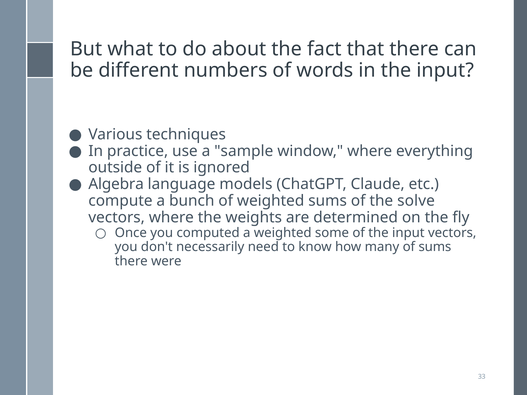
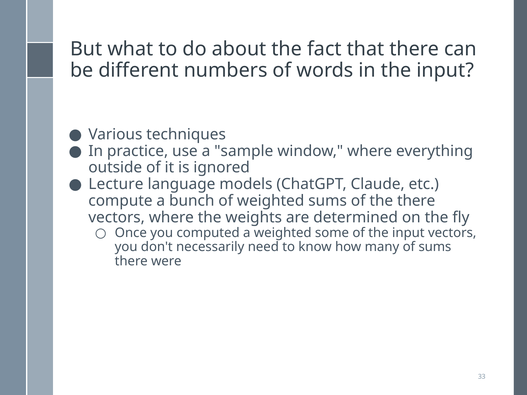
Algebra: Algebra -> Lecture
the solve: solve -> there
